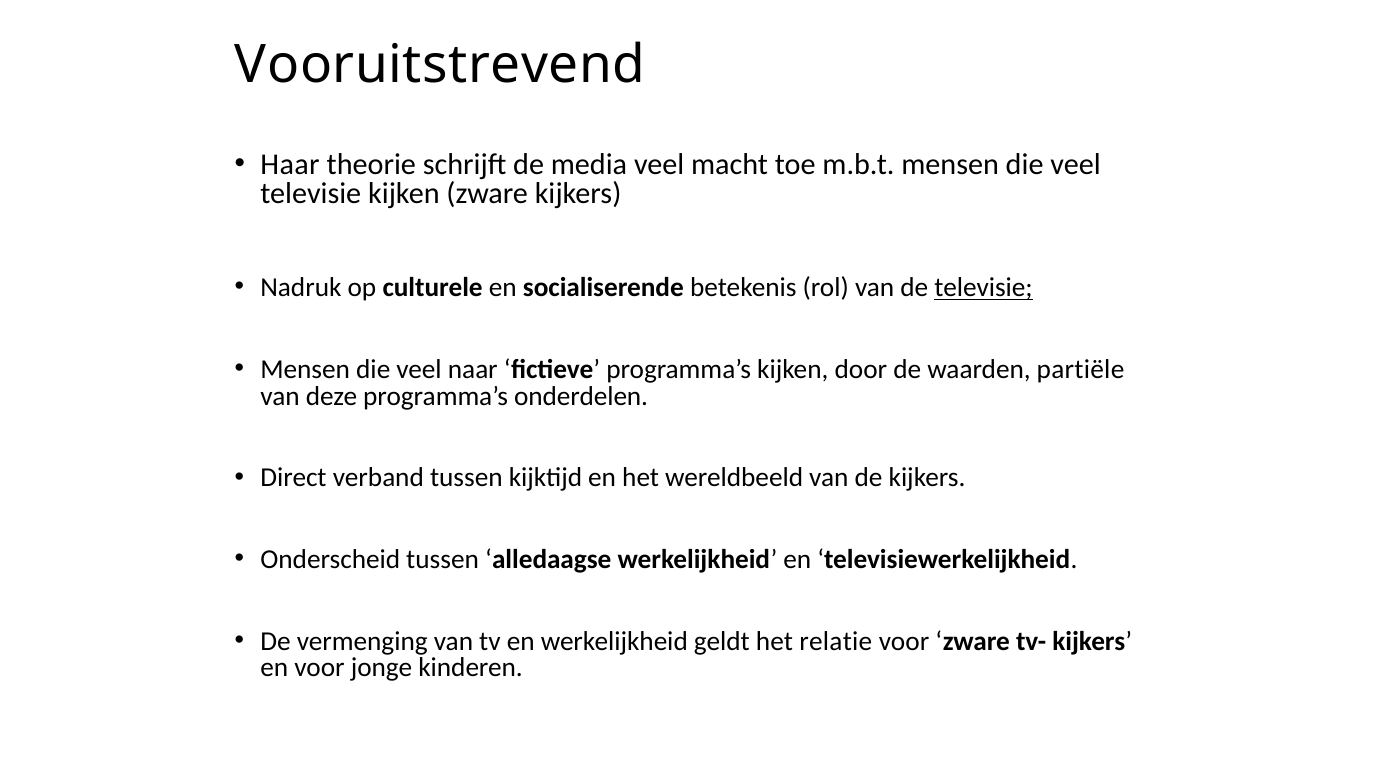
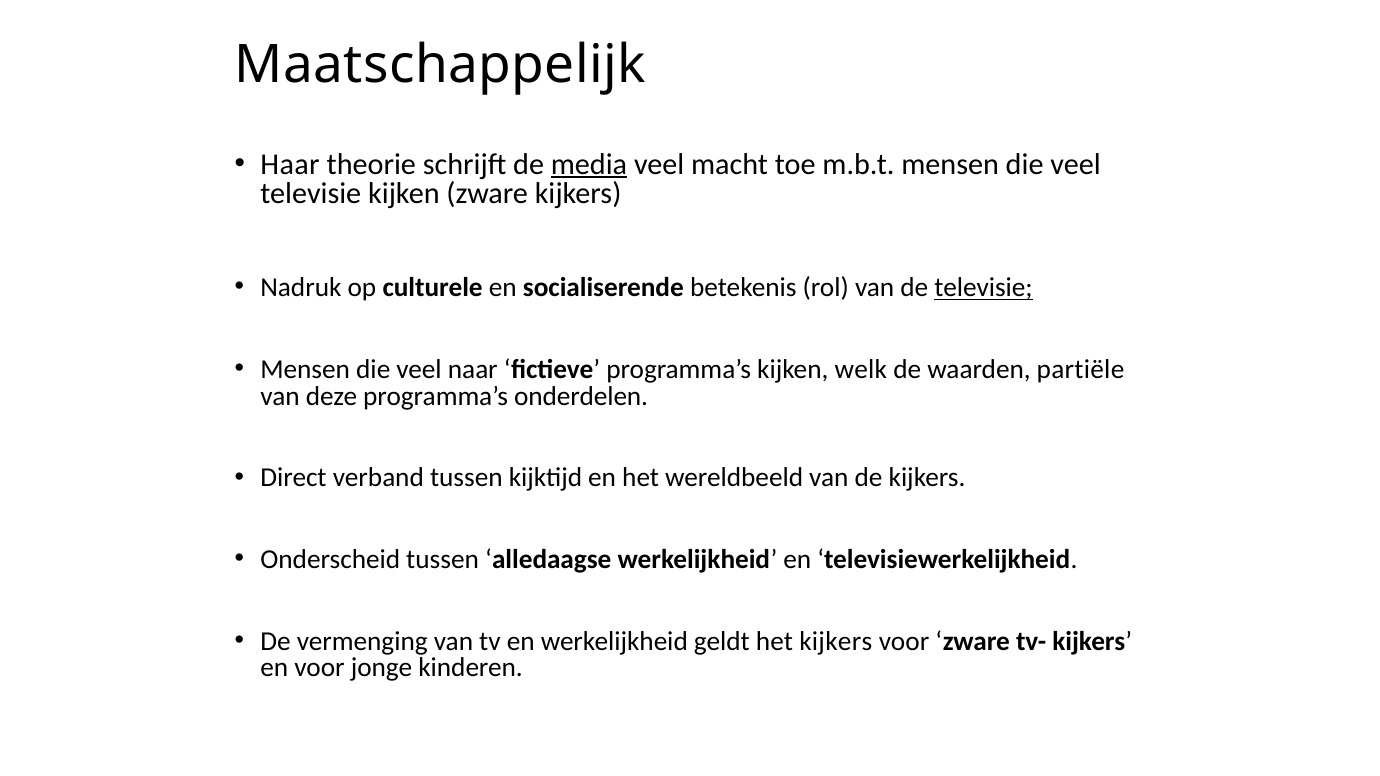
Vooruitstrevend: Vooruitstrevend -> Maatschappelijk
media underline: none -> present
door: door -> welk
het relatie: relatie -> kijkers
